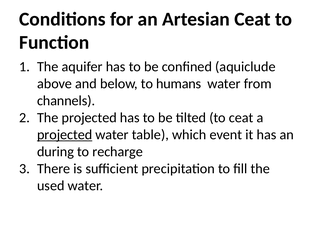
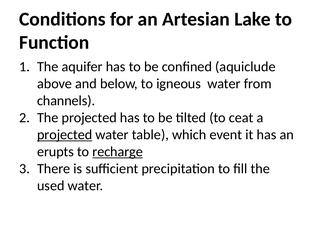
Artesian Ceat: Ceat -> Lake
humans: humans -> igneous
during: during -> erupts
recharge underline: none -> present
